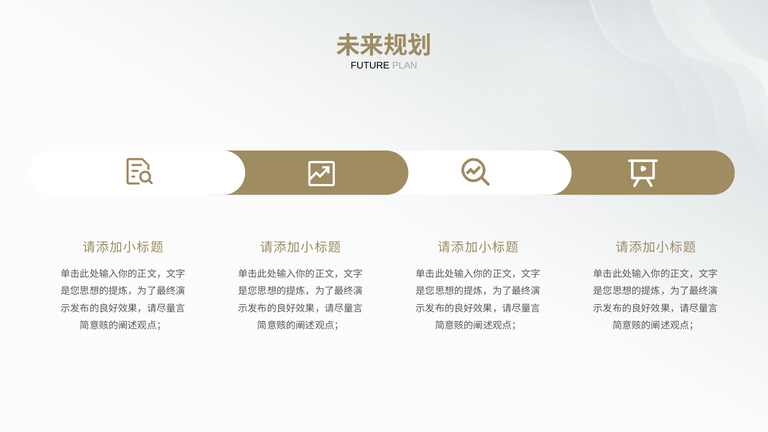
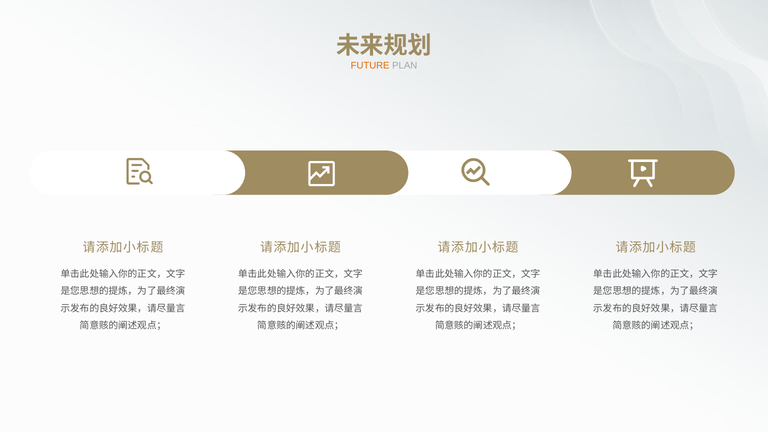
FUTURE colour: black -> orange
